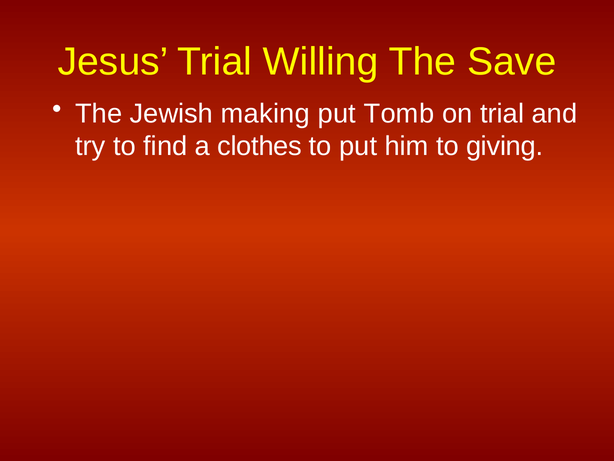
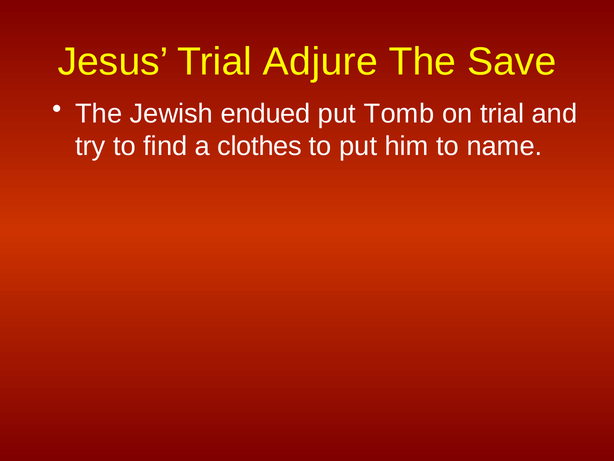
Willing: Willing -> Adjure
making: making -> endued
giving: giving -> name
